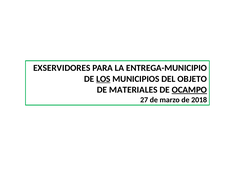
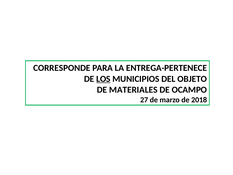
EXSERVIDORES: EXSERVIDORES -> CORRESPONDE
ENTREGA-MUNICIPIO: ENTREGA-MUNICIPIO -> ENTREGA-PERTENECE
OCAMPO underline: present -> none
